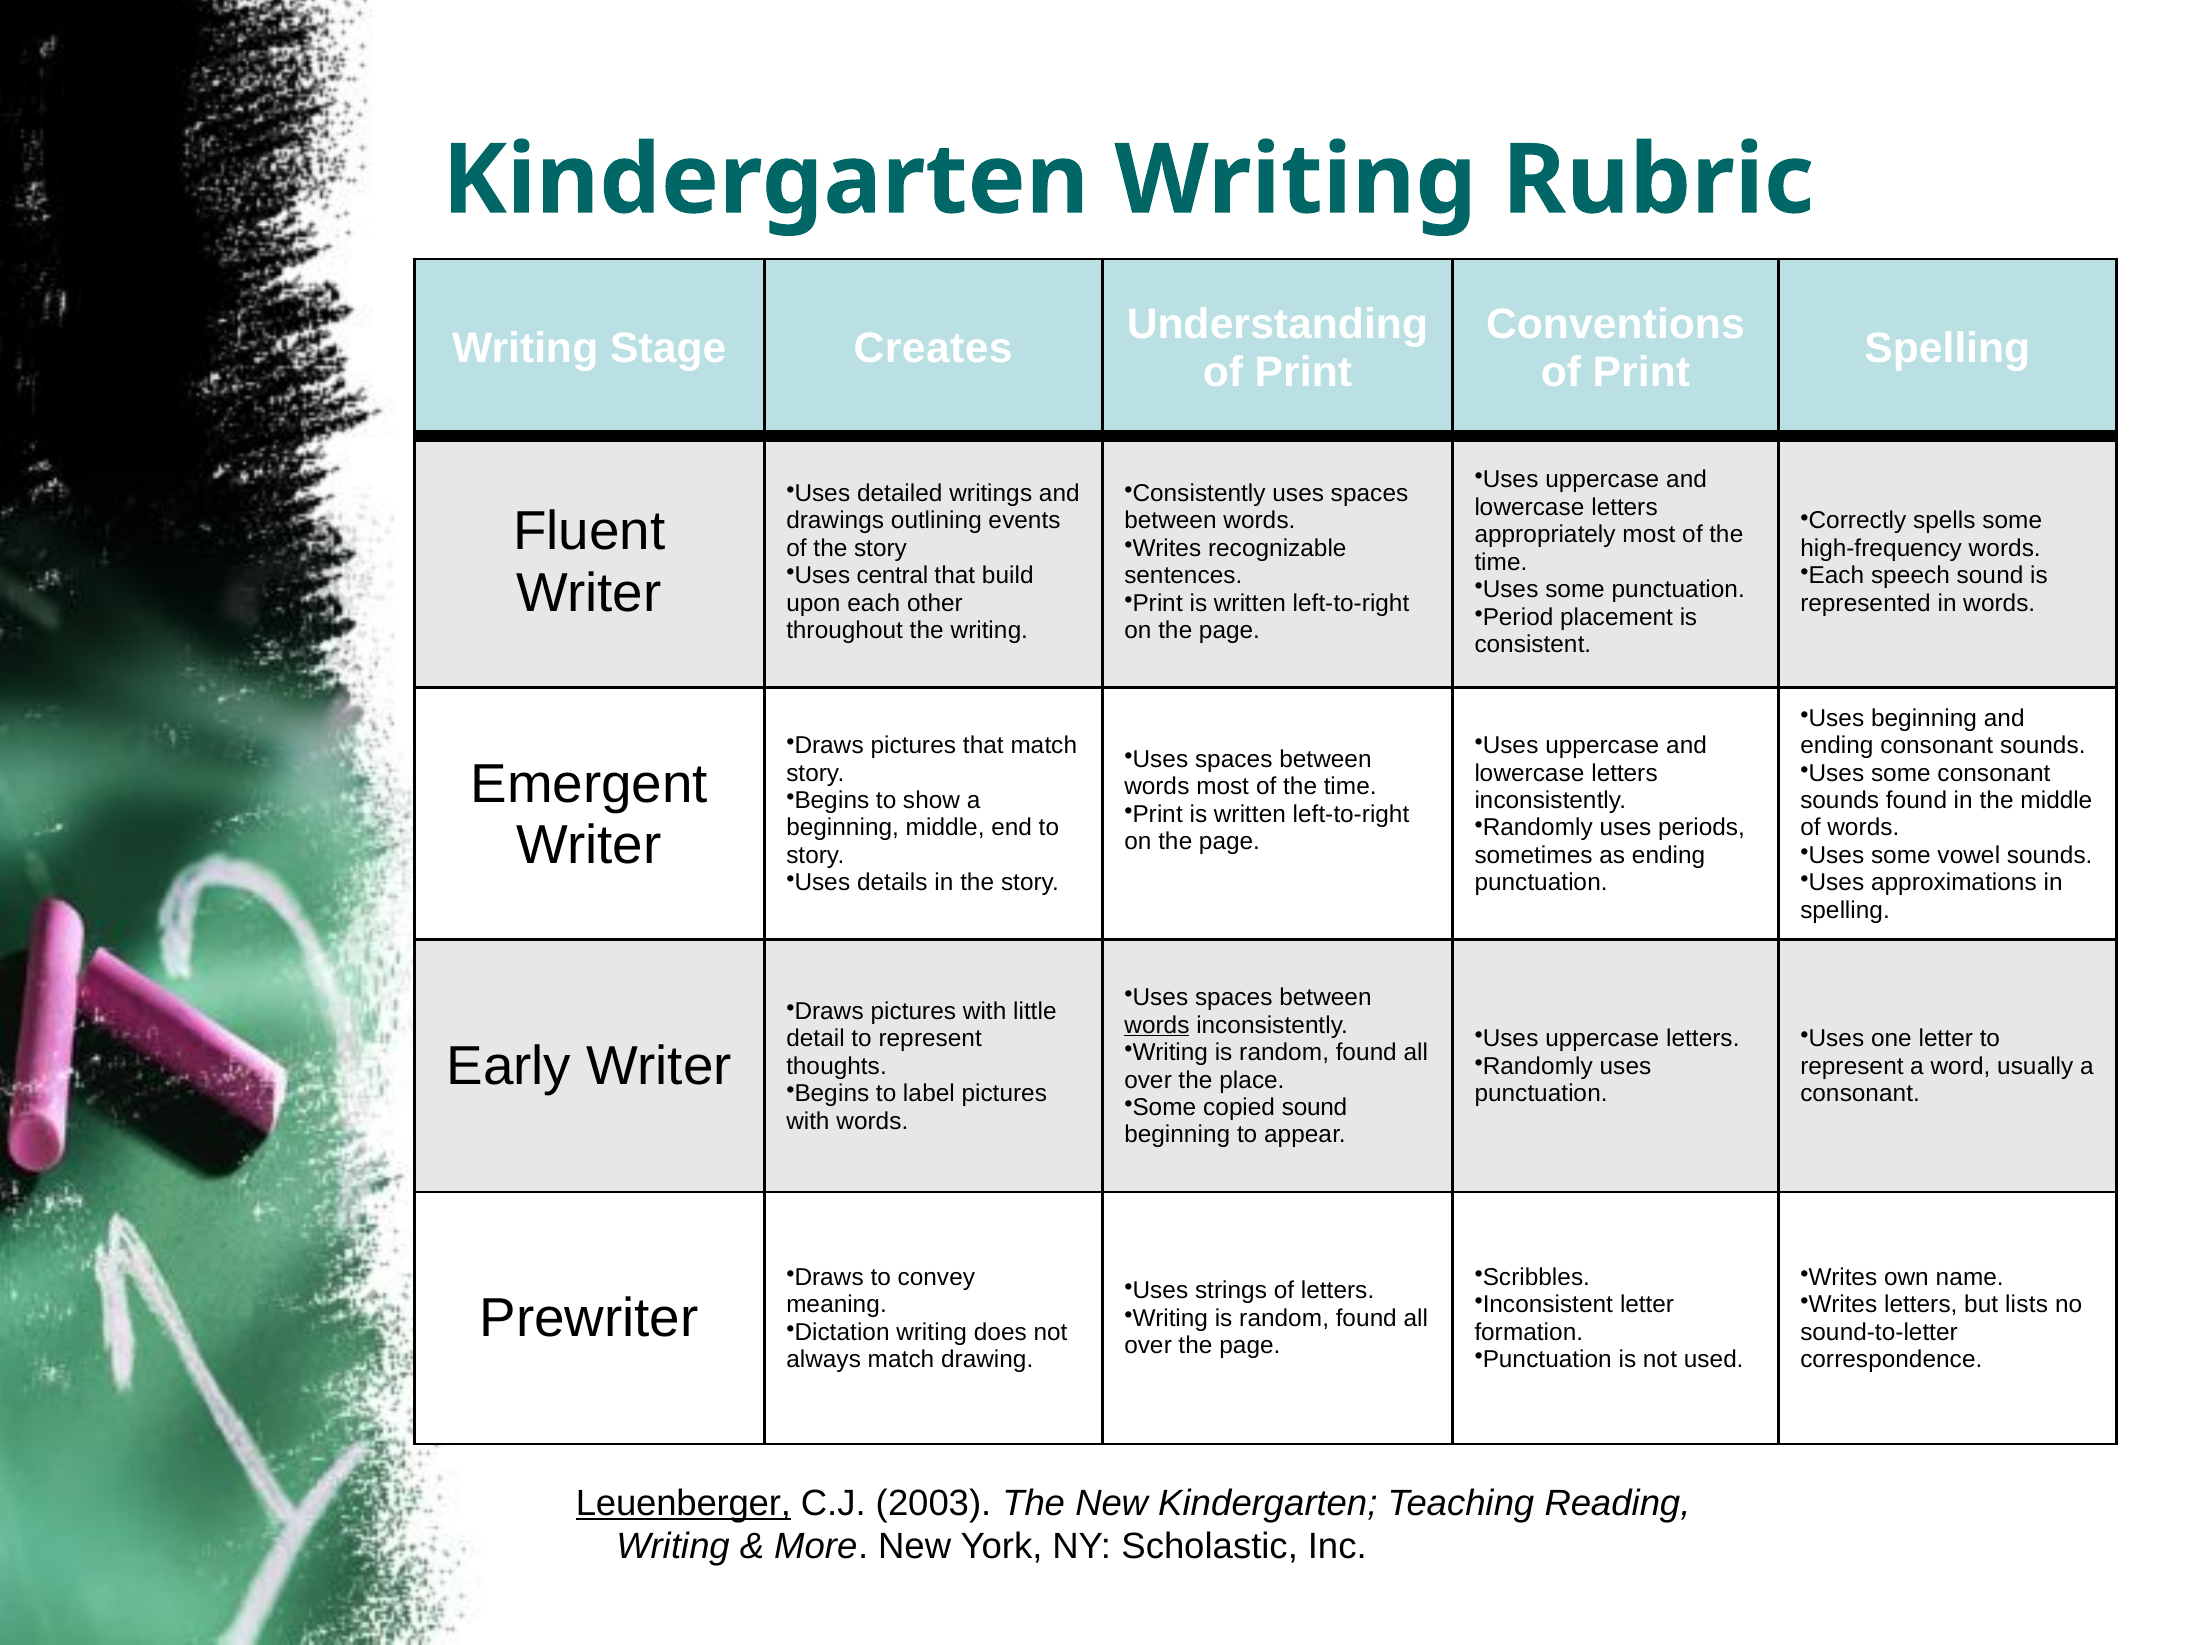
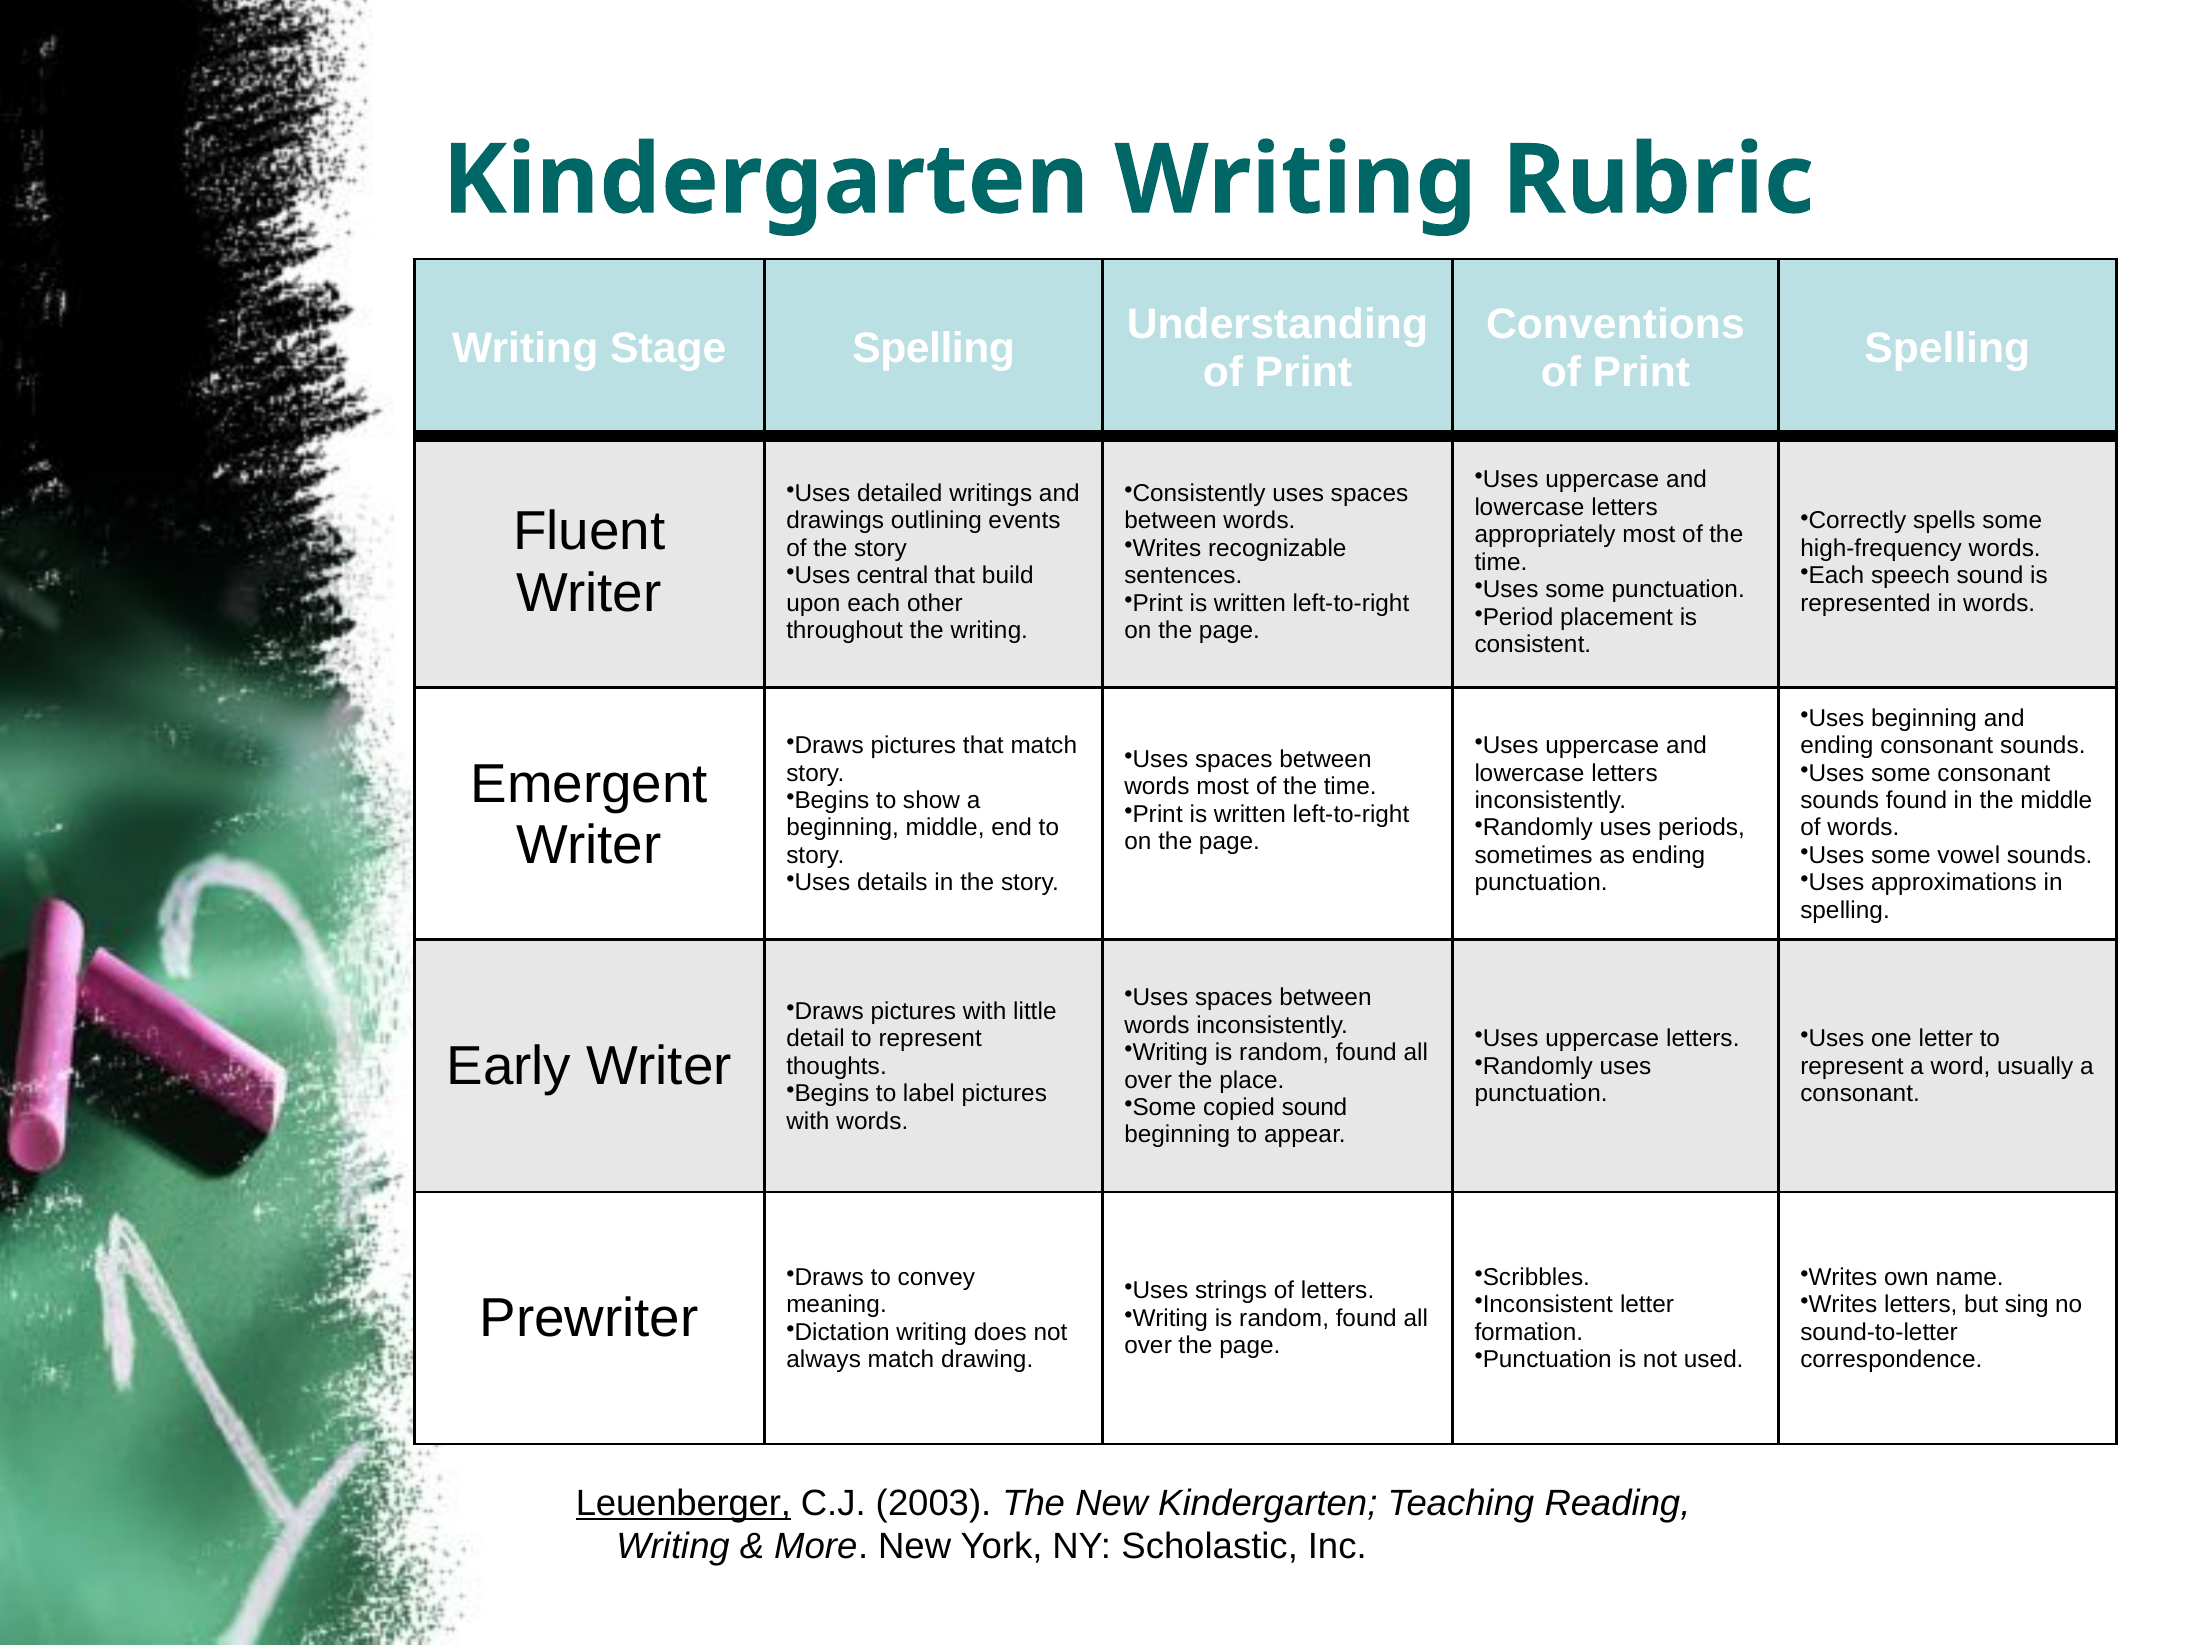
Stage Creates: Creates -> Spelling
words at (1157, 1025) underline: present -> none
lists: lists -> sing
